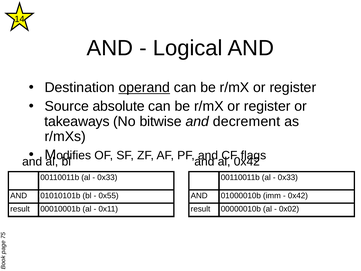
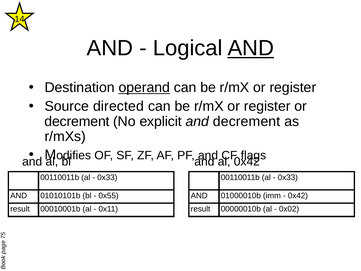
AND at (251, 48) underline: none -> present
absolute: absolute -> directed
takeaways at (77, 121): takeaways -> decrement
bitwise: bitwise -> explicit
